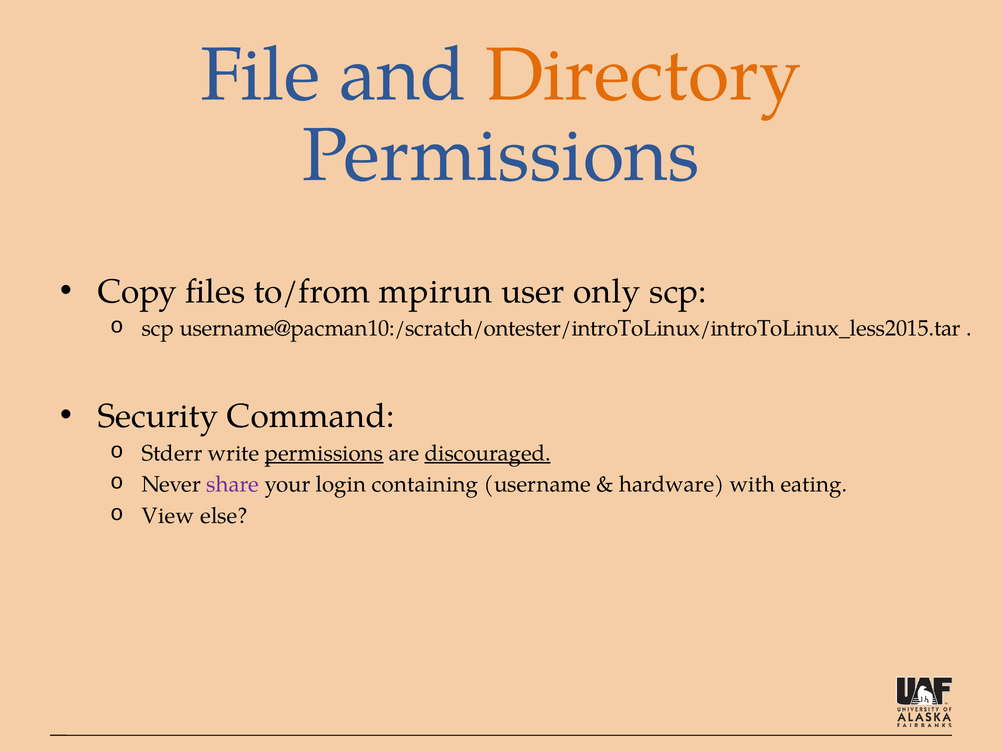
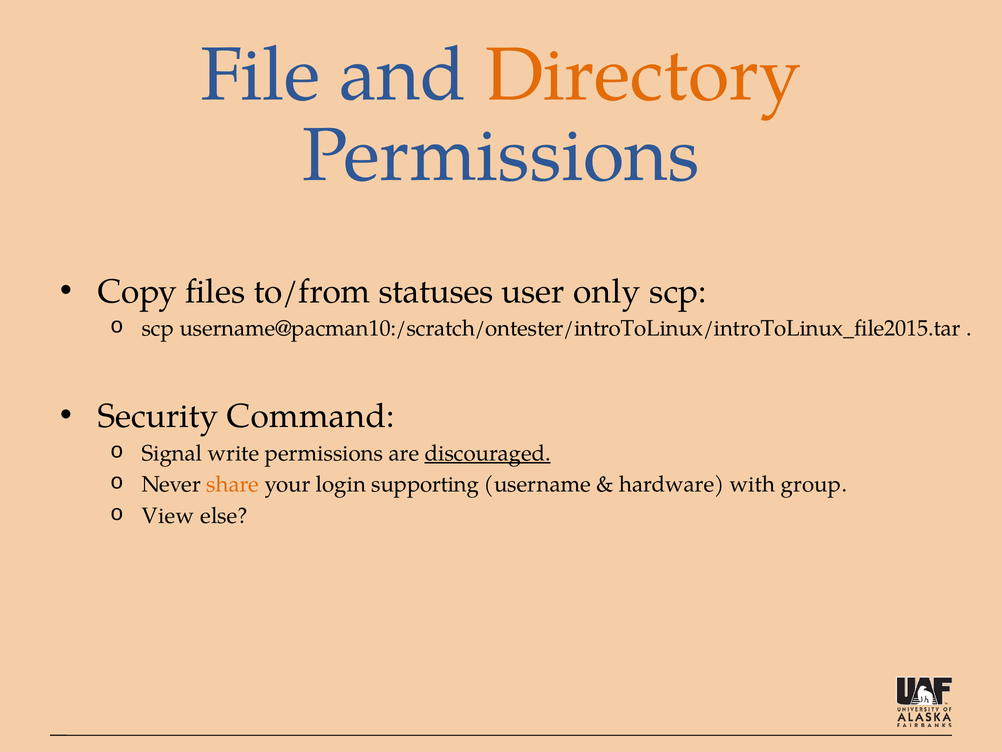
mpirun: mpirun -> statuses
username@pacman10:/scratch/ontester/introToLinux/introToLinux_less2015.tar: username@pacman10:/scratch/ontester/introToLinux/introToLinux_less2015.tar -> username@pacman10:/scratch/ontester/introToLinux/introToLinux_file2015.tar
Stderr: Stderr -> Signal
permissions at (324, 453) underline: present -> none
share colour: purple -> orange
containing: containing -> supporting
eating: eating -> group
